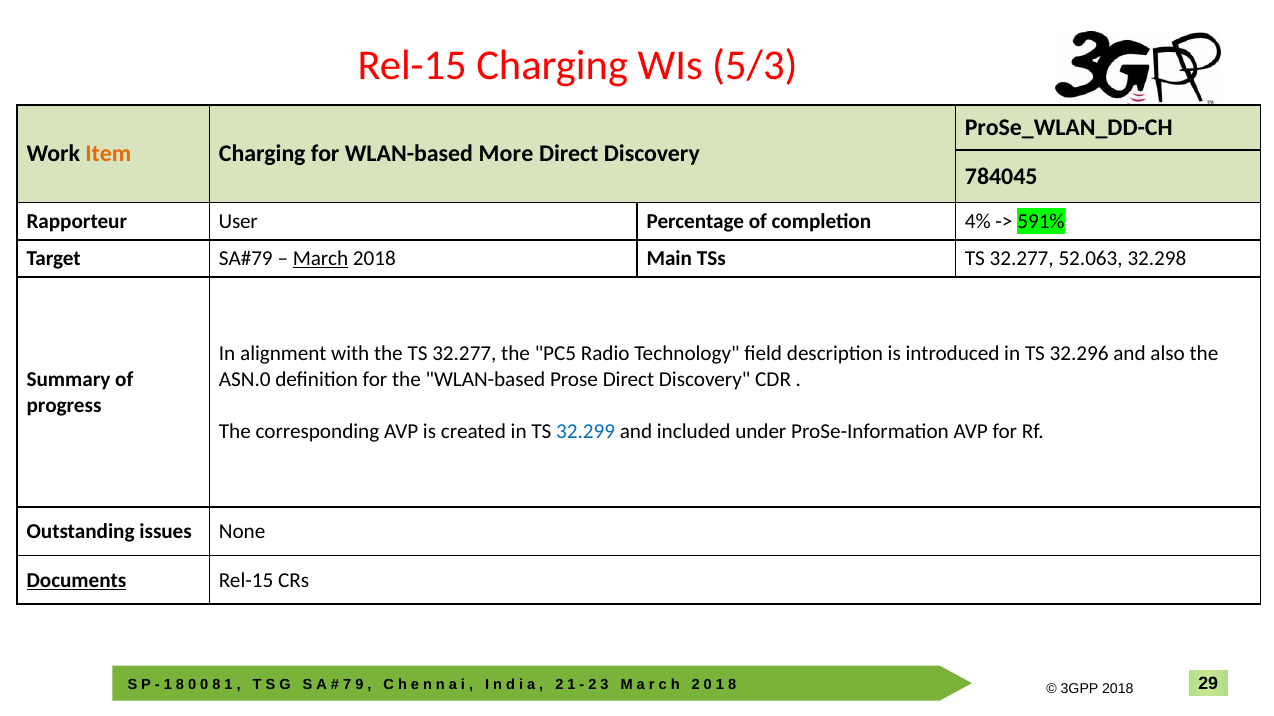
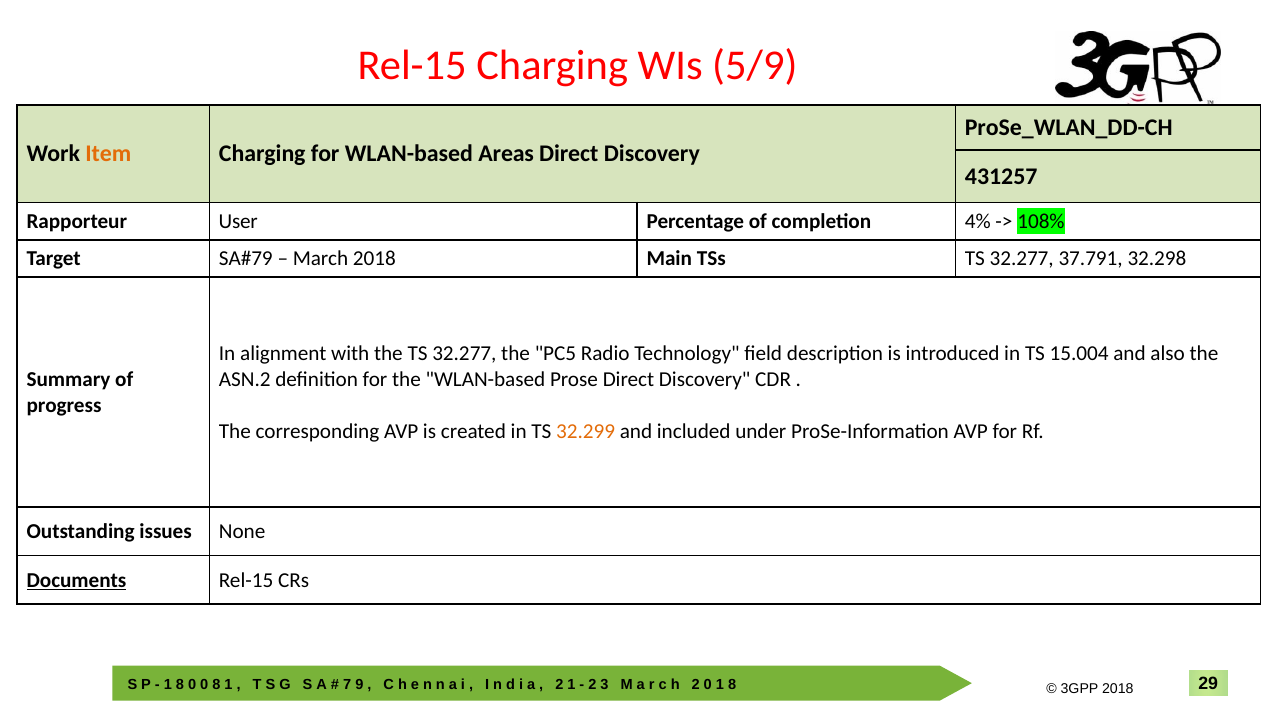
5/3: 5/3 -> 5/9
More: More -> Areas
784045: 784045 -> 431257
591%: 591% -> 108%
March underline: present -> none
52.063: 52.063 -> 37.791
32.296: 32.296 -> 15.004
ASN.0: ASN.0 -> ASN.2
32.299 colour: blue -> orange
